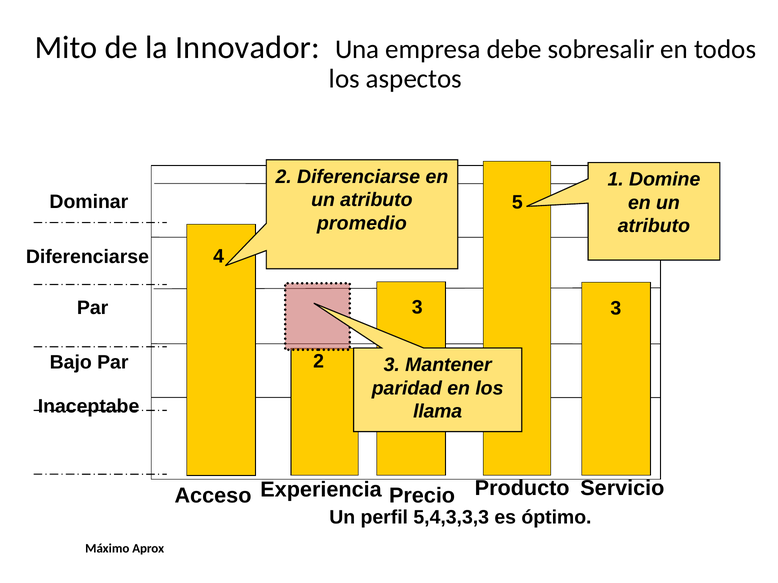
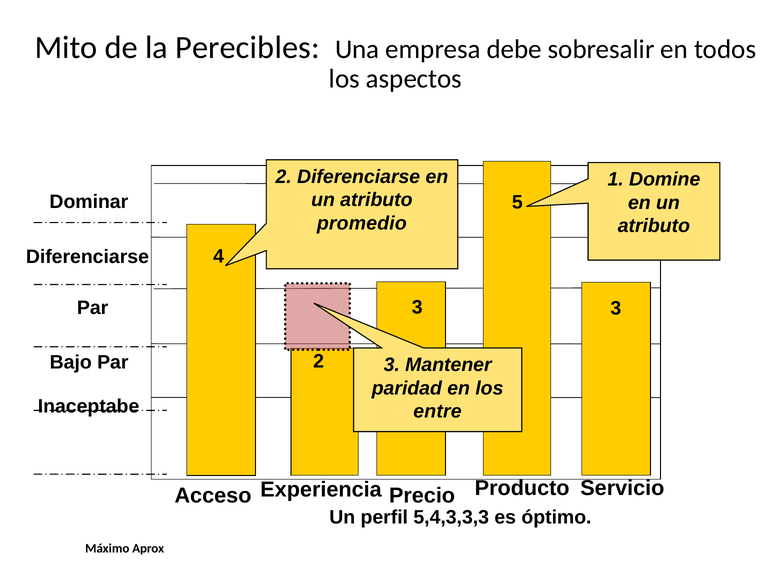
Innovador: Innovador -> Perecibles
llama: llama -> entre
